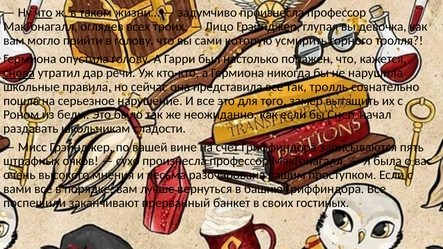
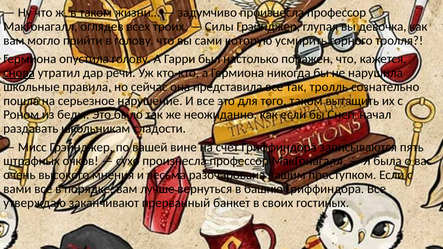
что at (44, 13) underline: present -> none
Лицо: Лицо -> Силы
того замер: замер -> таком
поспешили: поспешили -> утверждаю
